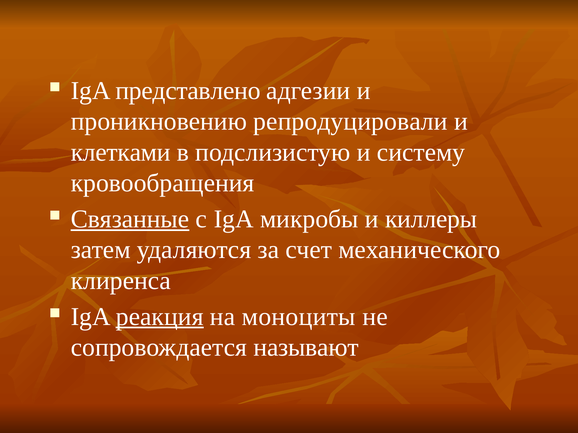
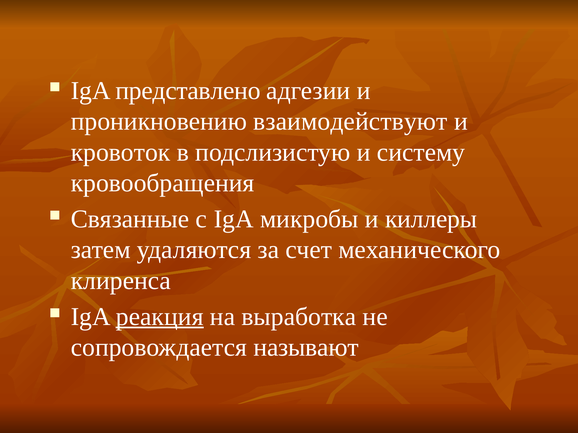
репродуцировали: репродуцировали -> взаимодействуют
клетками: клетками -> кровоток
Связанные underline: present -> none
моноциты: моноциты -> выработка
